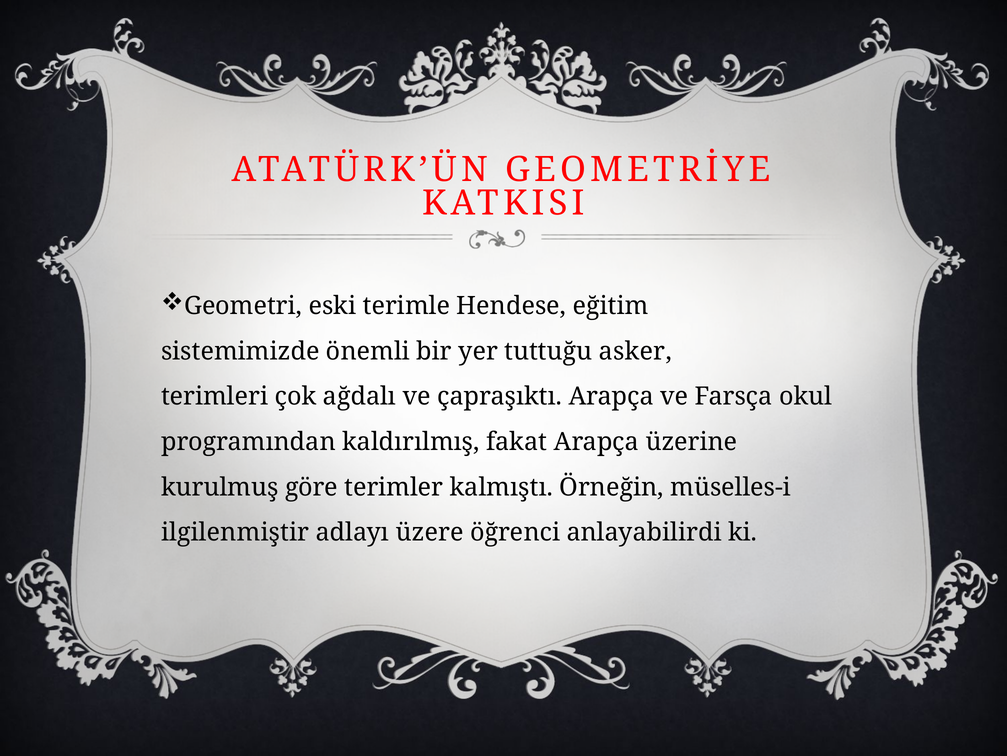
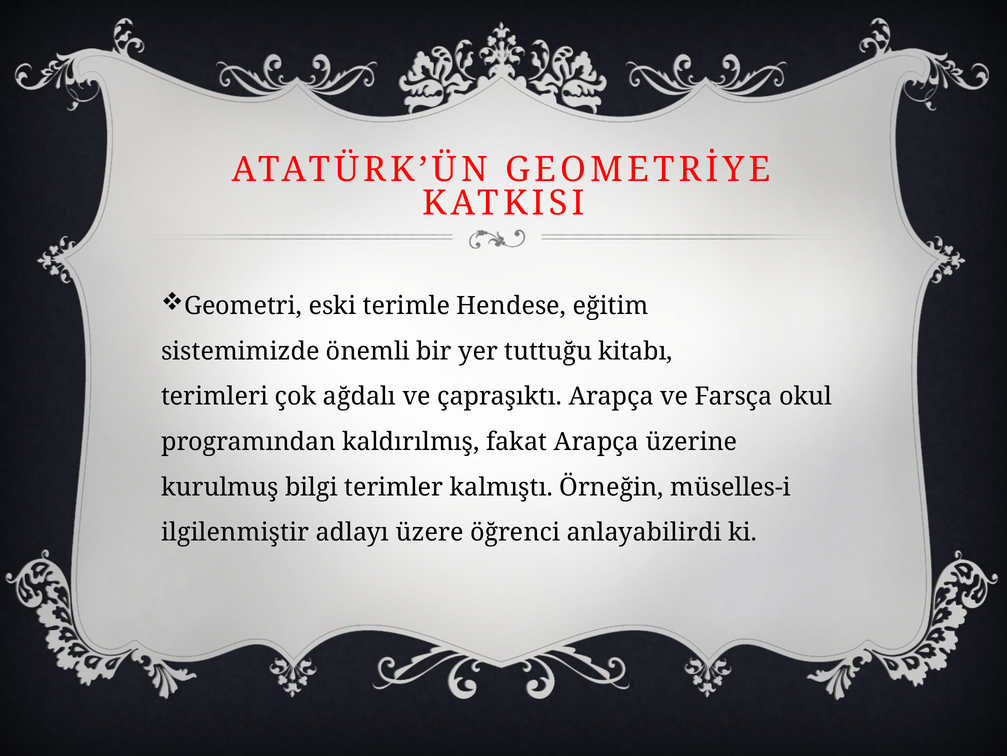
asker: asker -> kitabı
göre: göre -> bilgi
